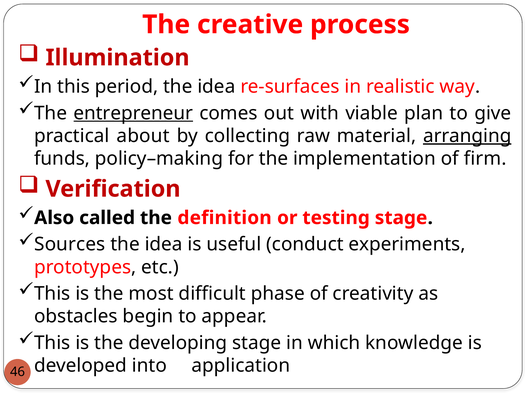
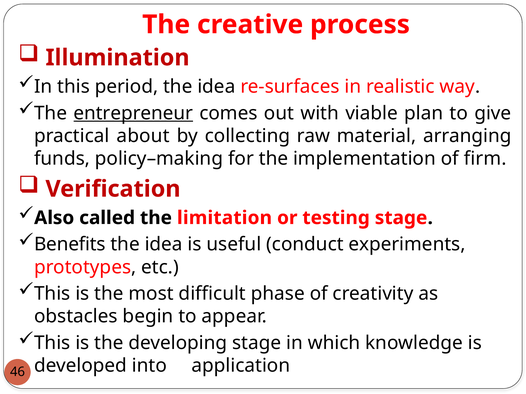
arranging underline: present -> none
definition: definition -> limitation
Sources: Sources -> Benefits
